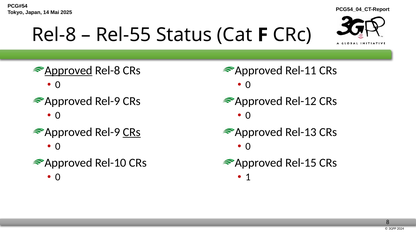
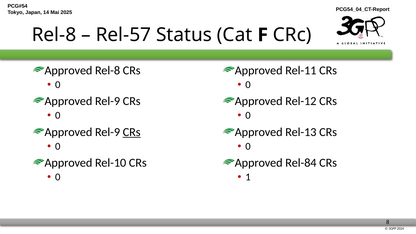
Rel-55: Rel-55 -> Rel-57
Approved at (68, 70) underline: present -> none
Rel-15: Rel-15 -> Rel-84
